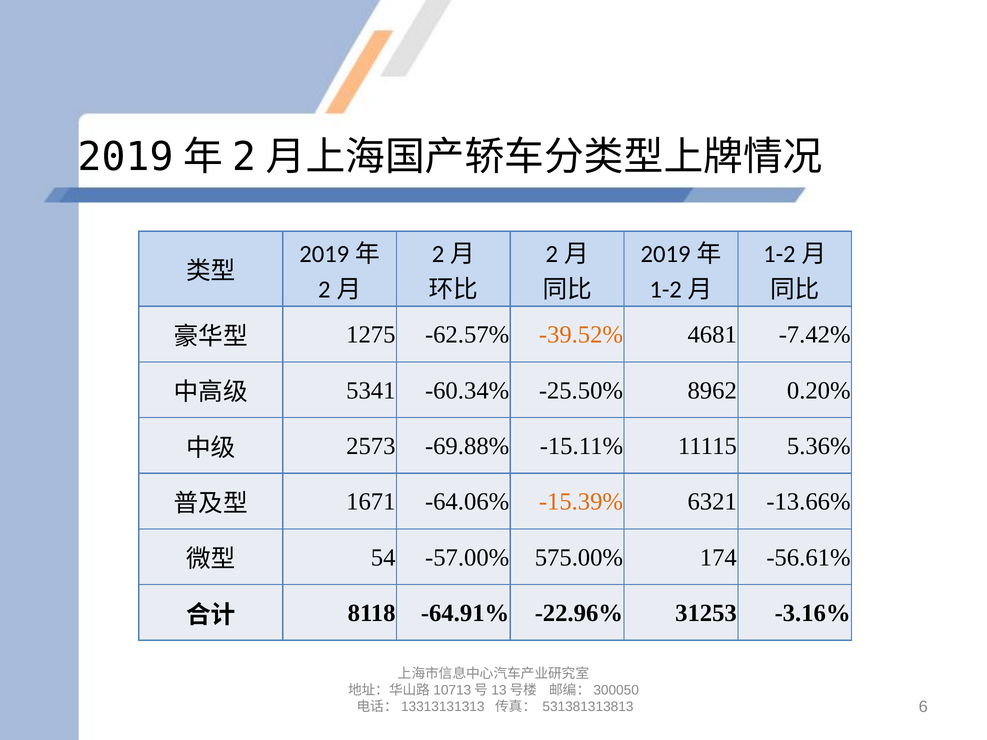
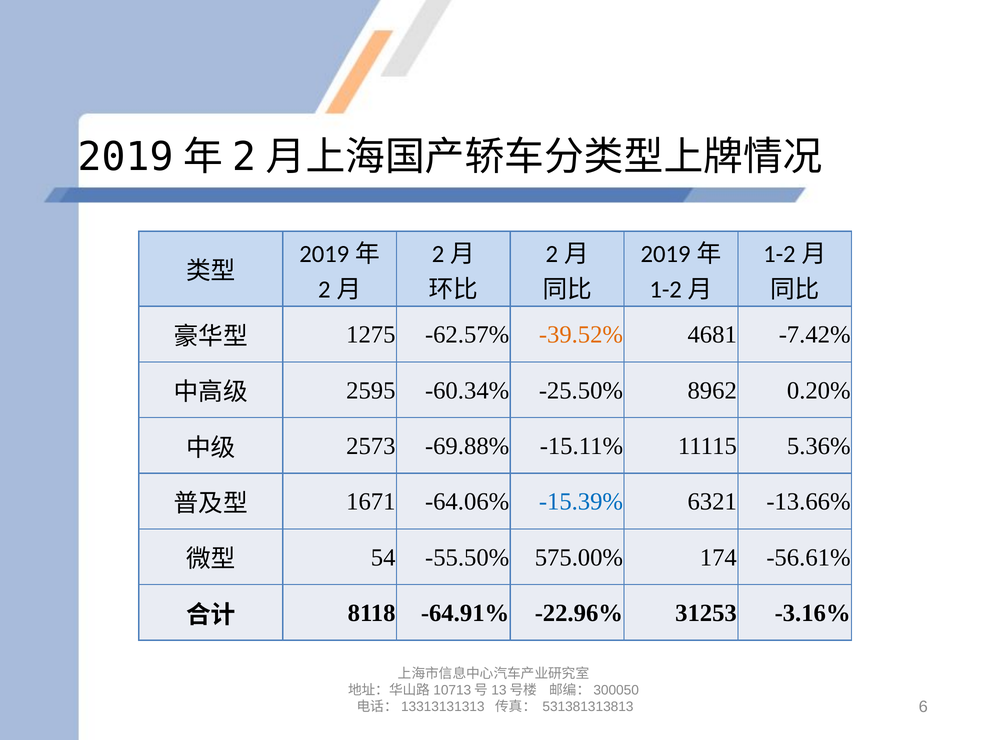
5341: 5341 -> 2595
-15.39% colour: orange -> blue
-57.00%: -57.00% -> -55.50%
